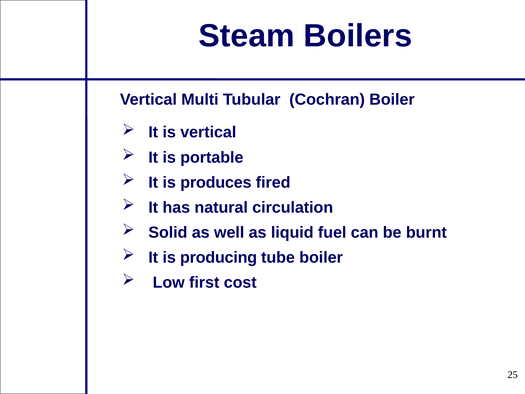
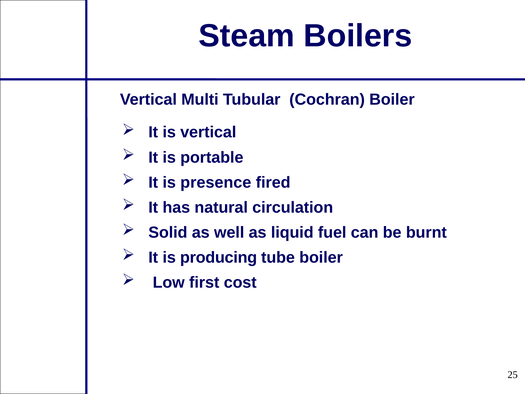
produces: produces -> presence
